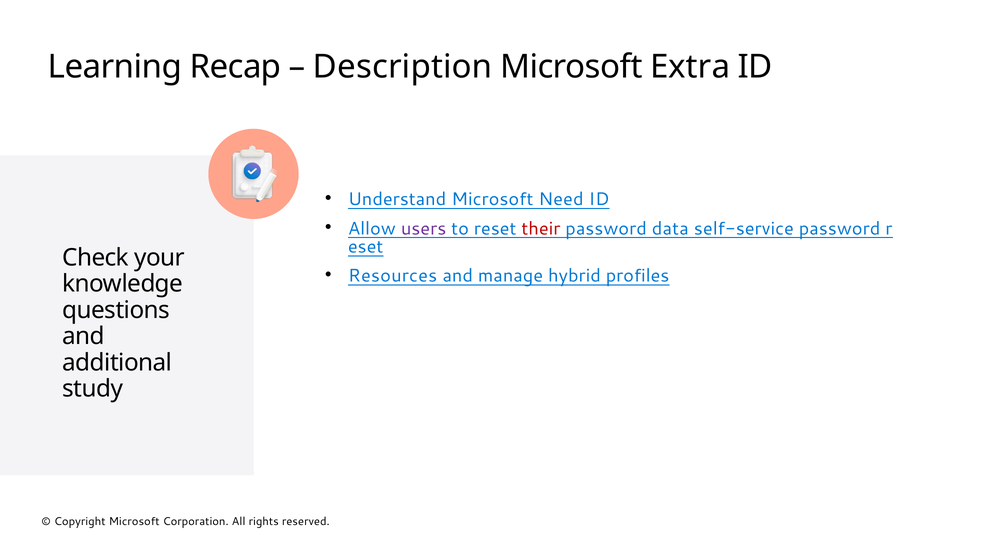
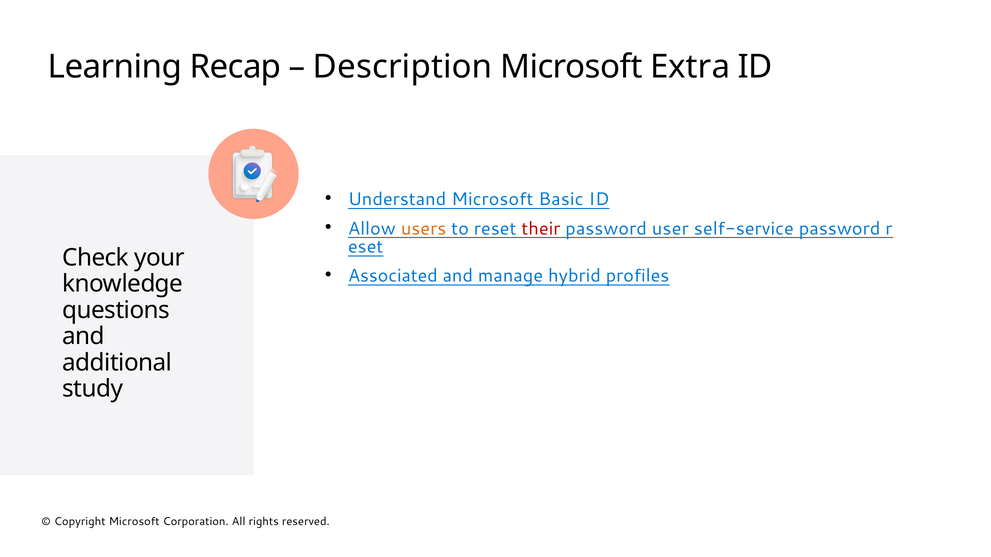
Need: Need -> Basic
users colour: purple -> orange
data: data -> user
Resources: Resources -> Associated
